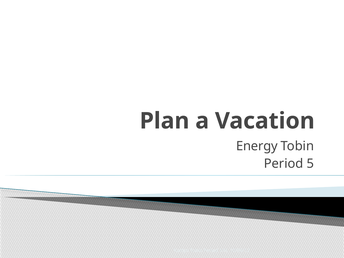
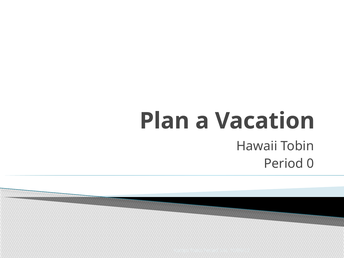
Energy: Energy -> Hawaii
5: 5 -> 0
